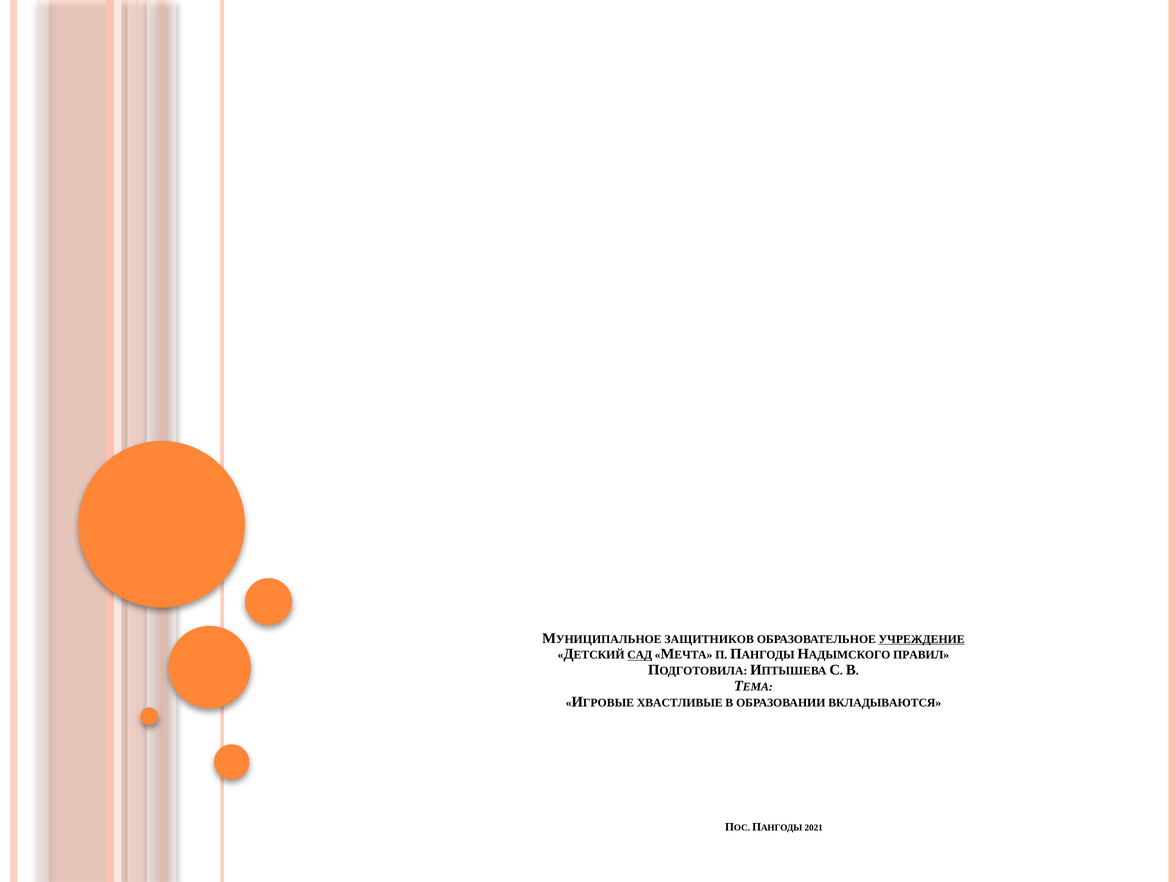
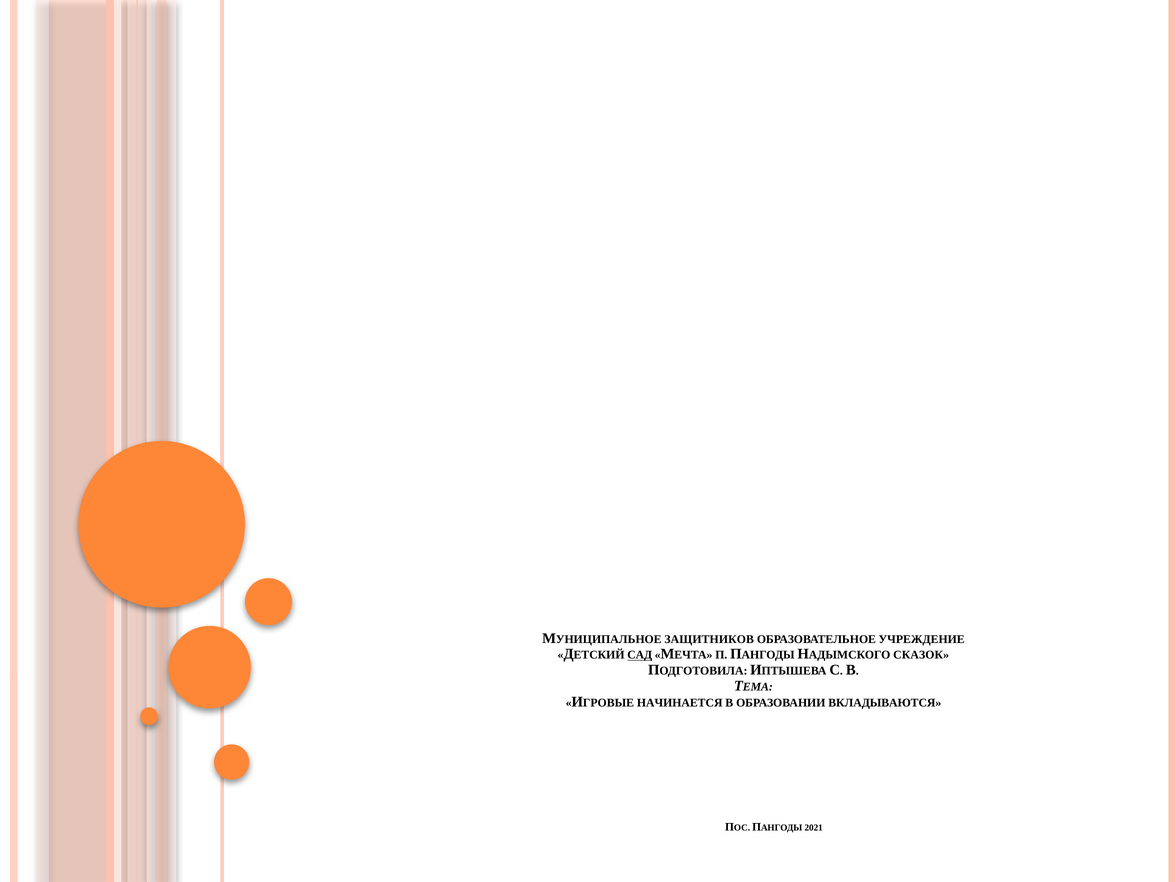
УЧРЕЖДЕНИЕ underline: present -> none
ПРАВИЛ: ПРАВИЛ -> СКАЗОК
ХВАСТЛИВЫЕ: ХВАСТЛИВЫЕ -> НАЧИНАЕТСЯ
